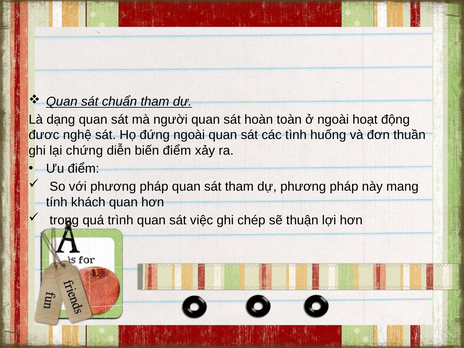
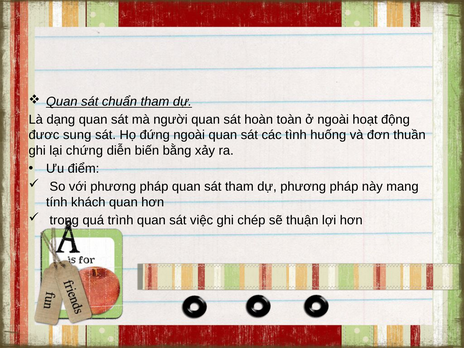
nghệ: nghệ -> sung
biến điểm: điểm -> bằng
